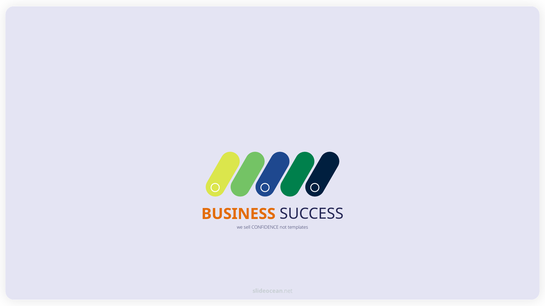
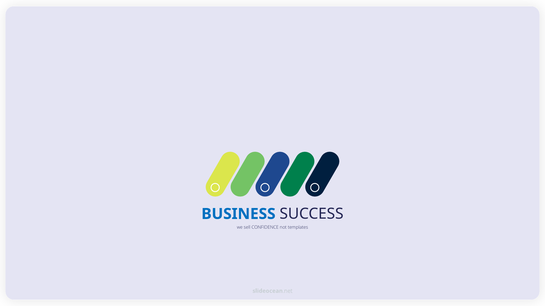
BUSINESS colour: orange -> blue
